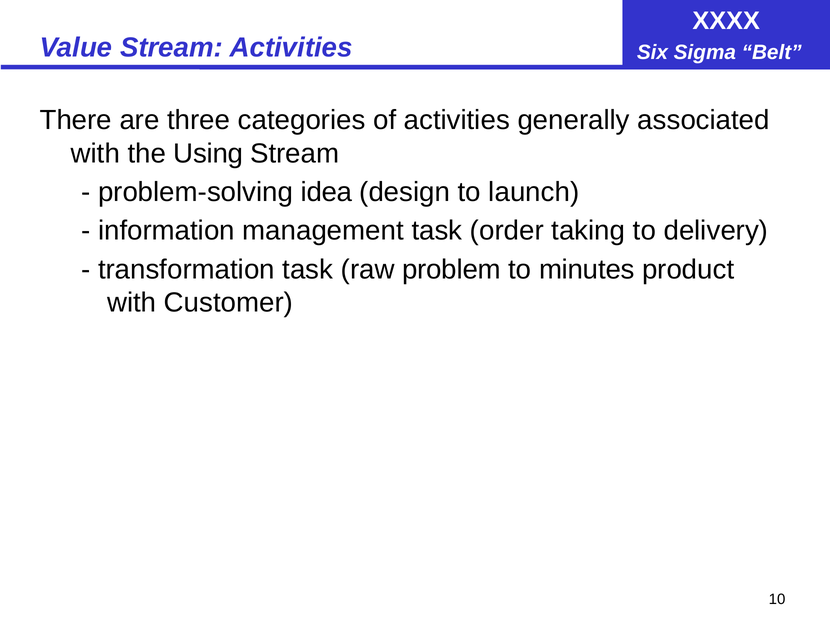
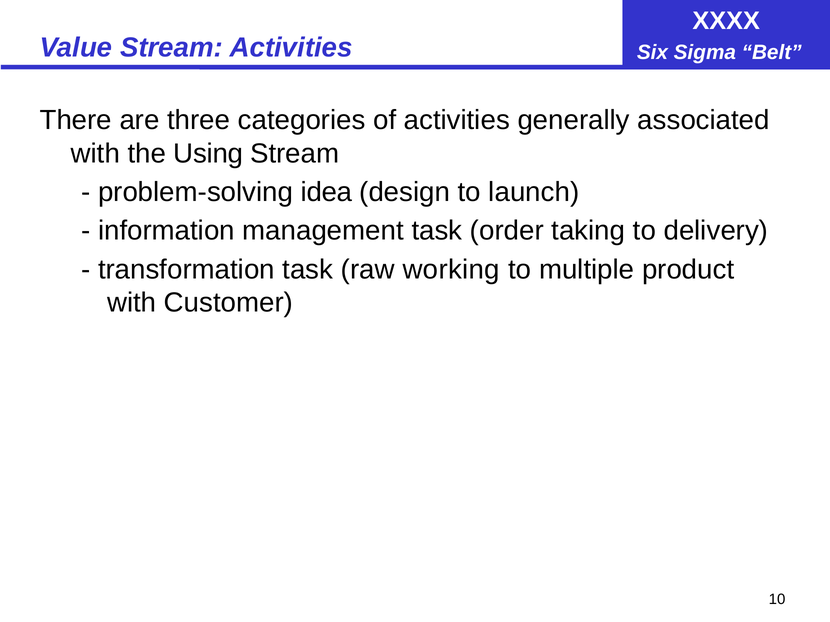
problem: problem -> working
minutes: minutes -> multiple
